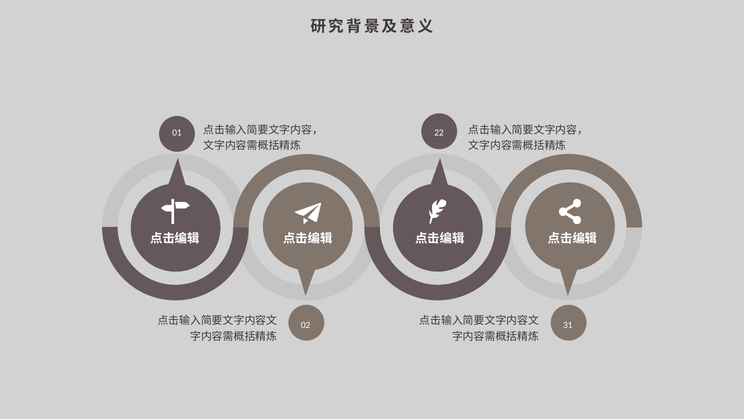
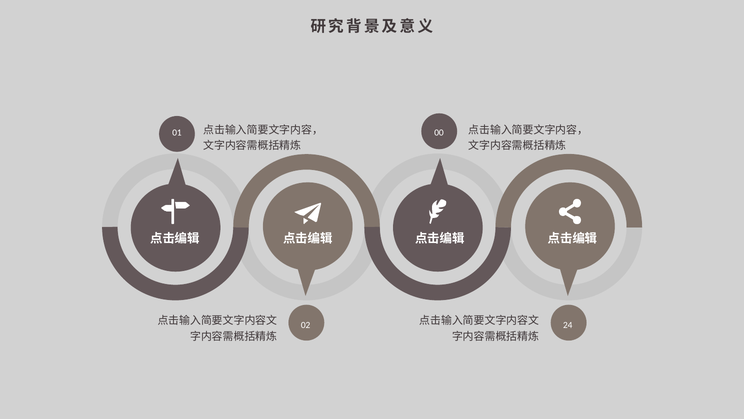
22: 22 -> 00
31: 31 -> 24
